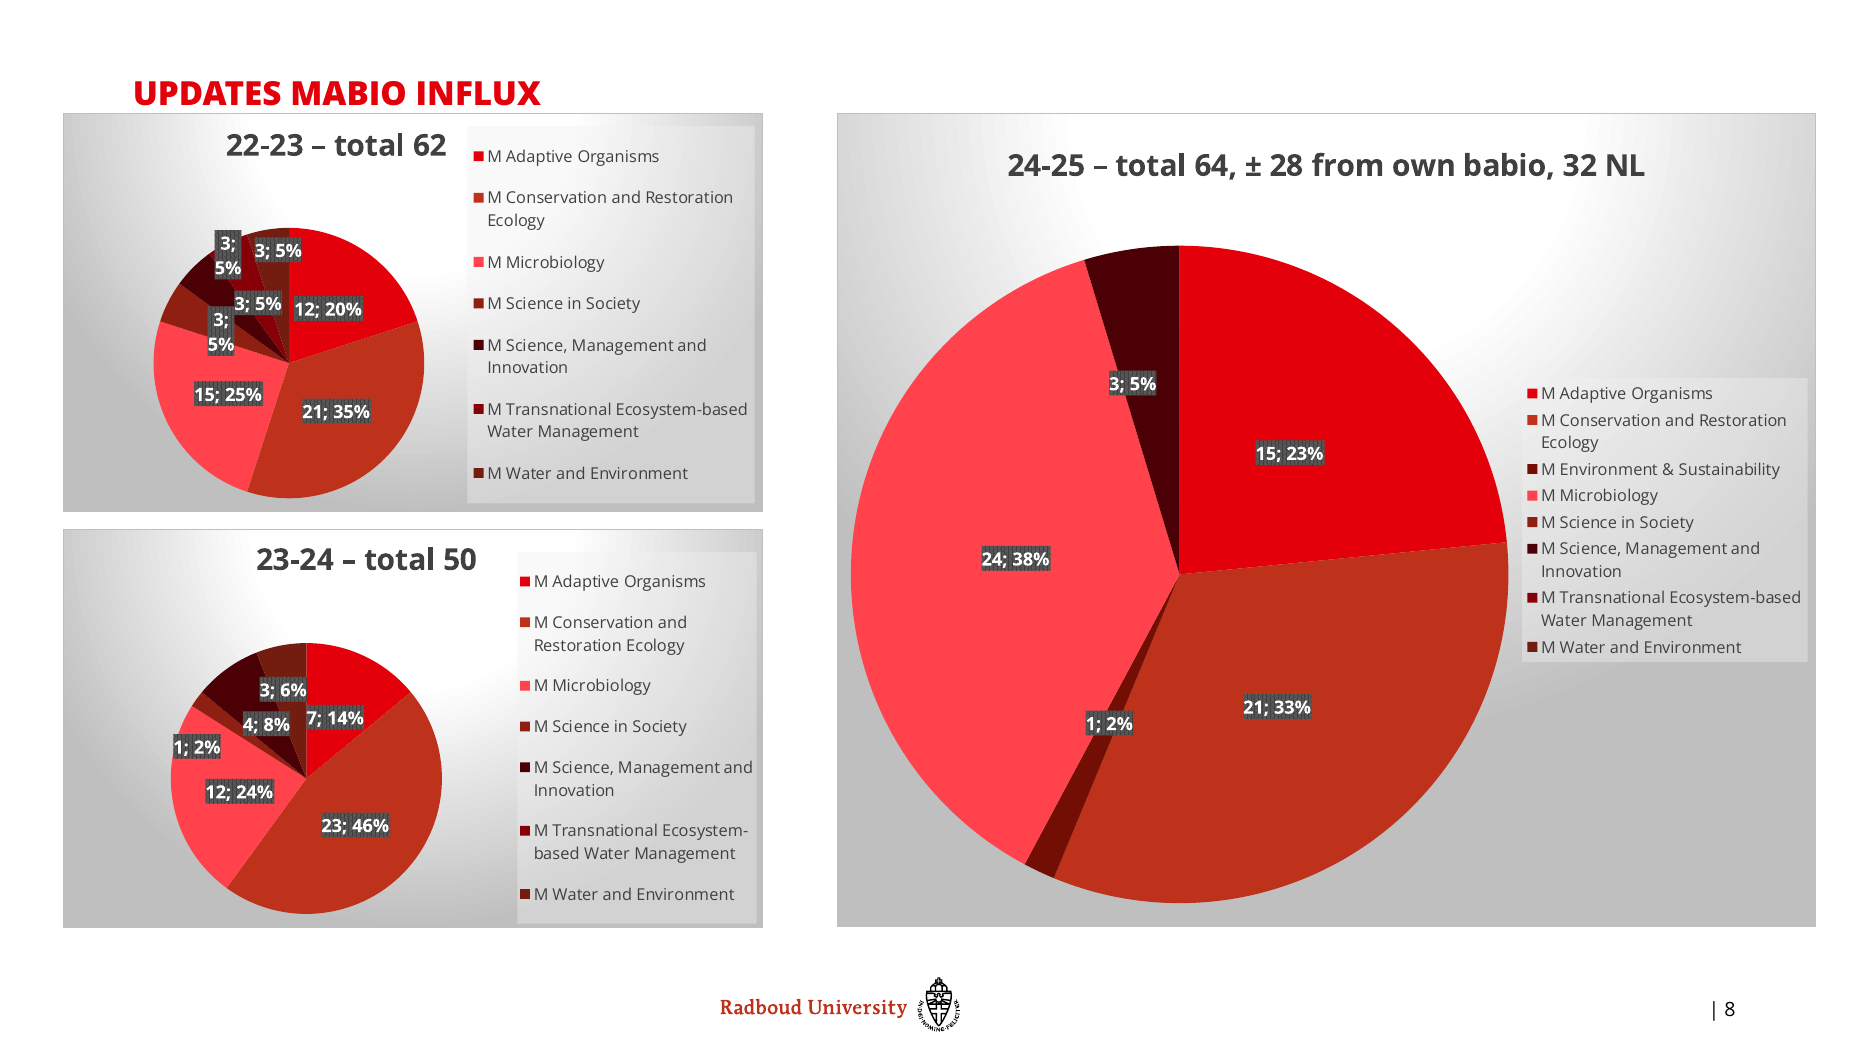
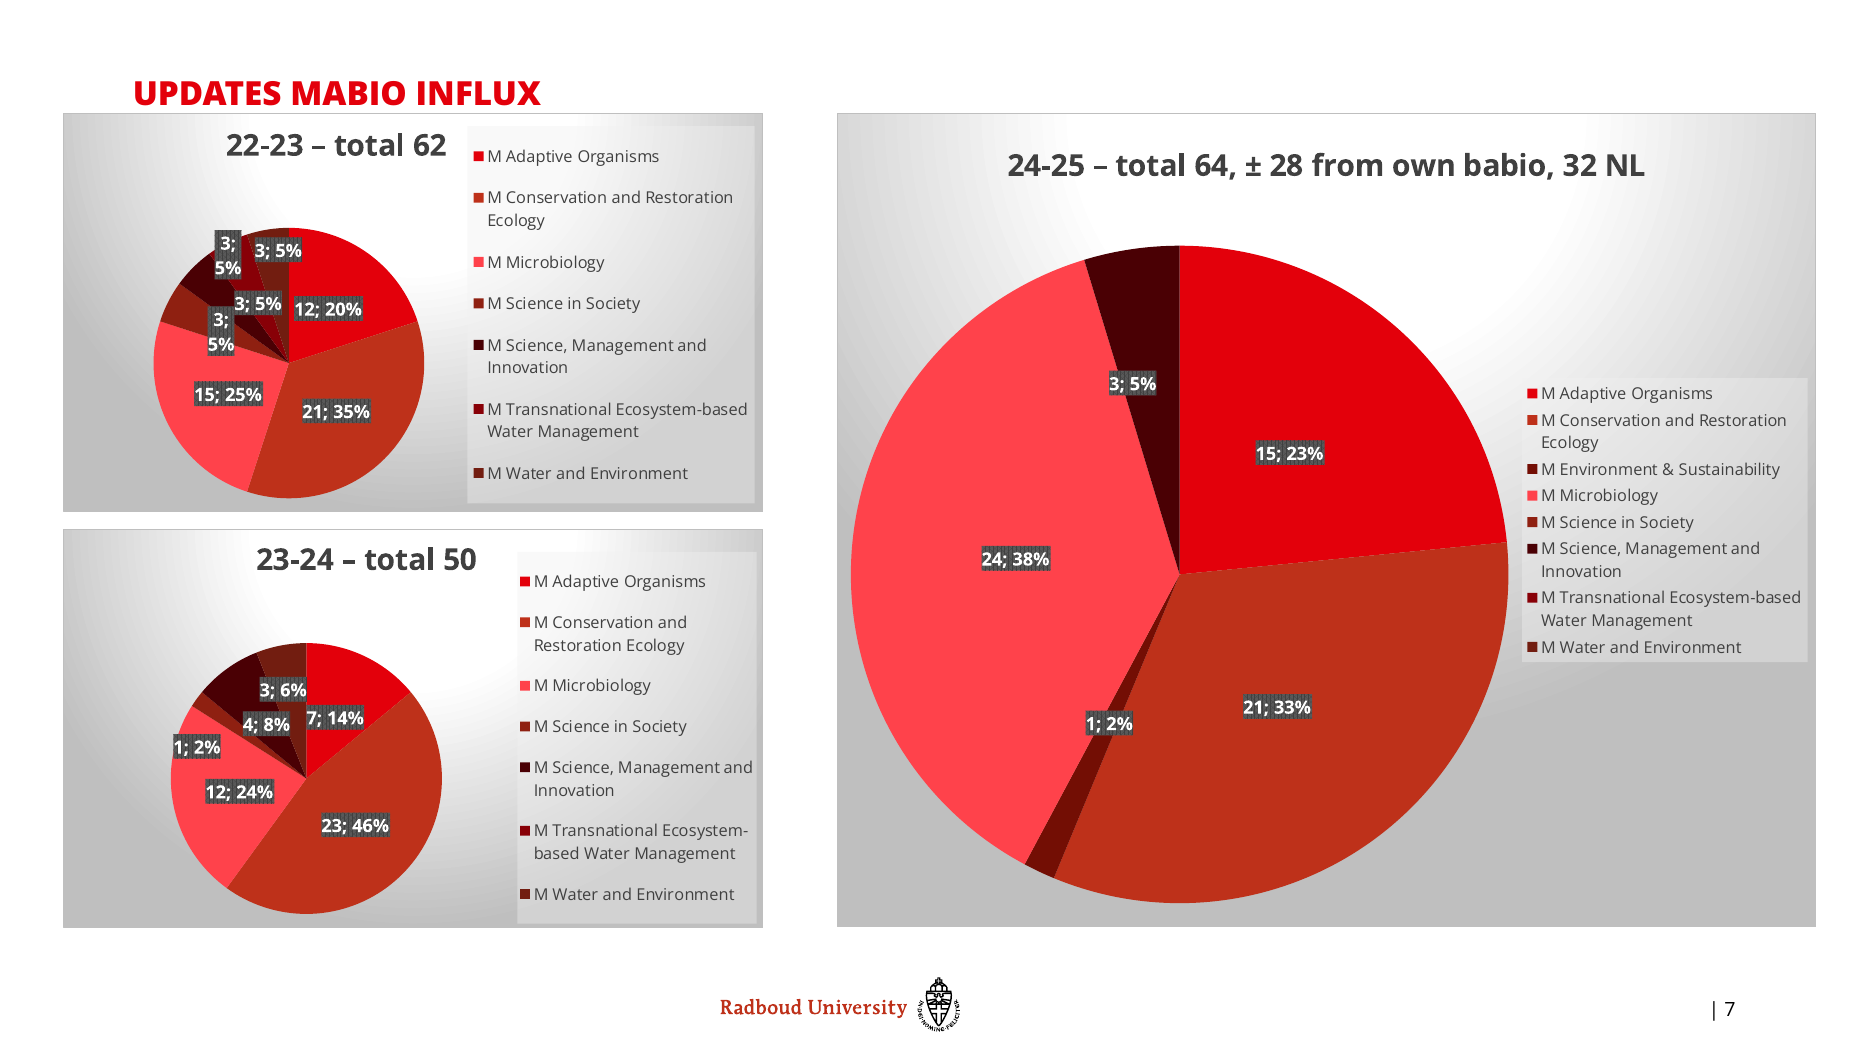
8 at (1730, 1010): 8 -> 7
